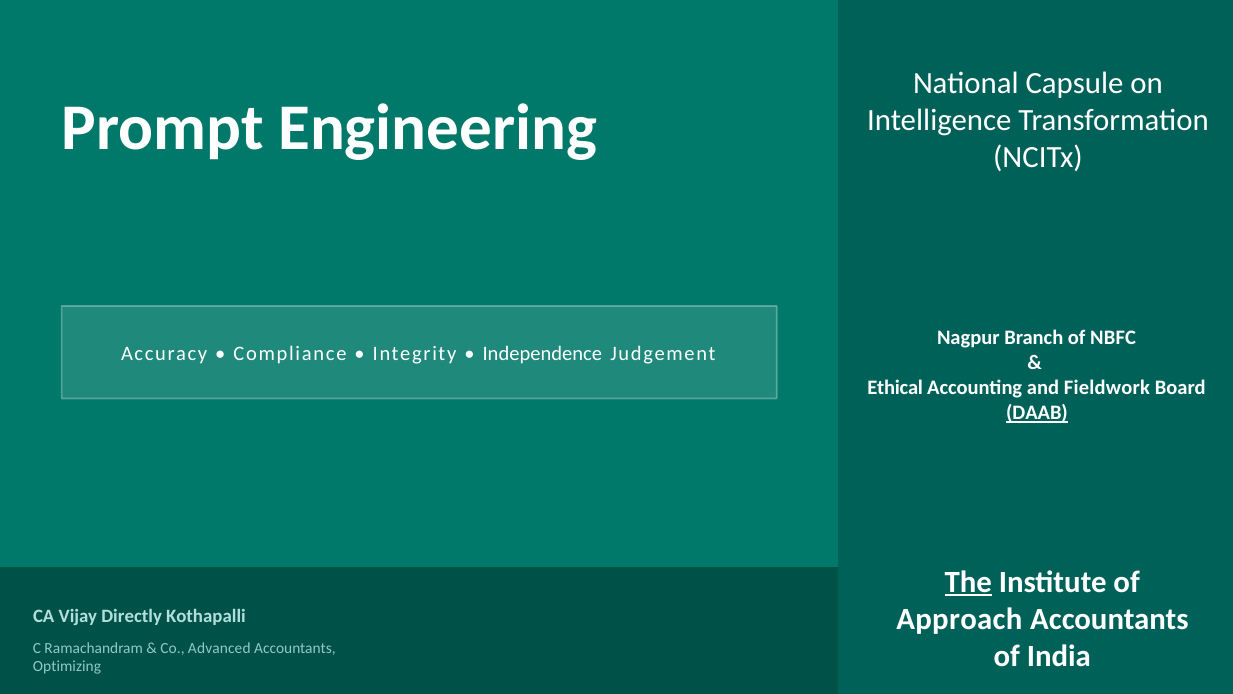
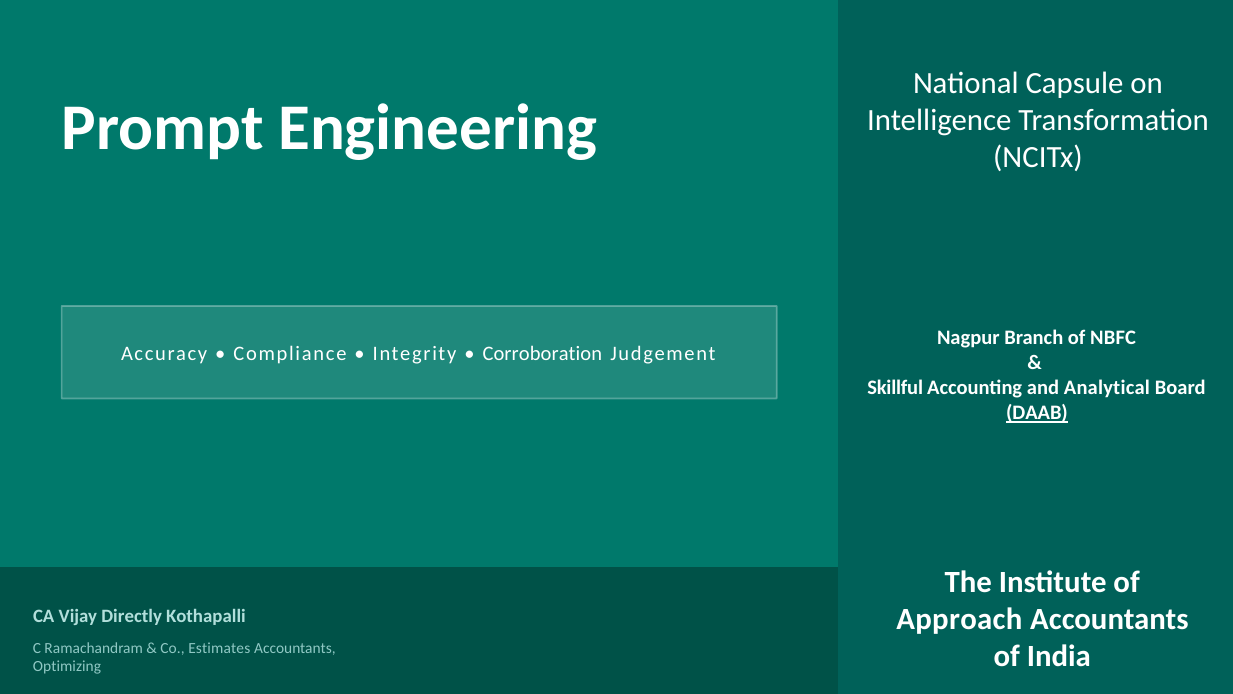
Independence: Independence -> Corroboration
Ethical: Ethical -> Skillful
Fieldwork: Fieldwork -> Analytical
The underline: present -> none
Advanced: Advanced -> Estimates
